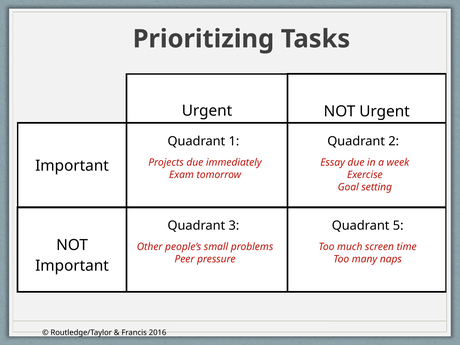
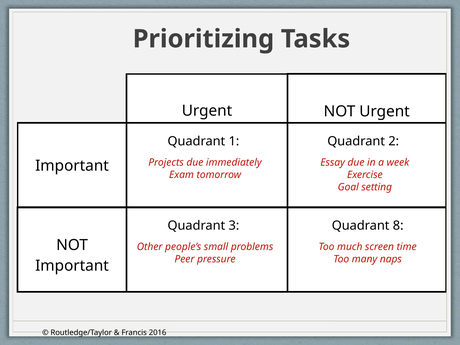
5: 5 -> 8
